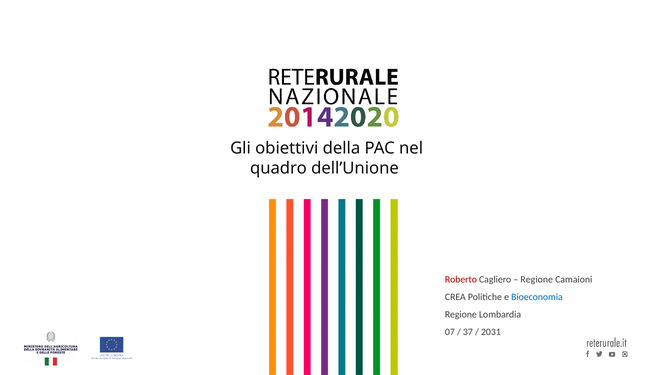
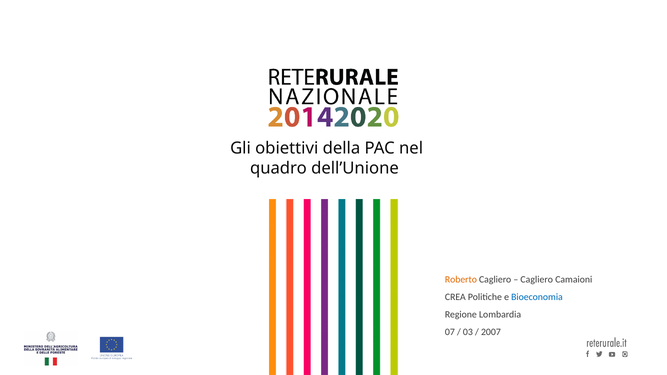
Roberto colour: red -> orange
Regione at (537, 280): Regione -> Cagliero
37: 37 -> 03
2031: 2031 -> 2007
